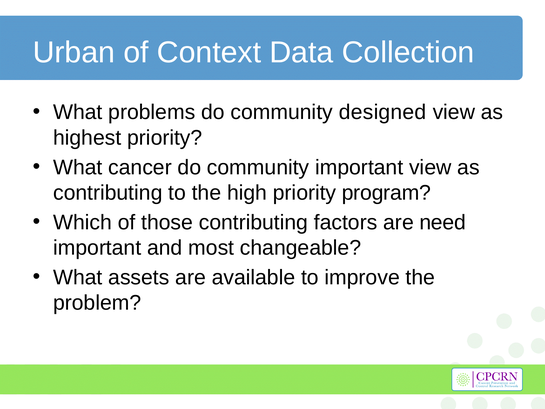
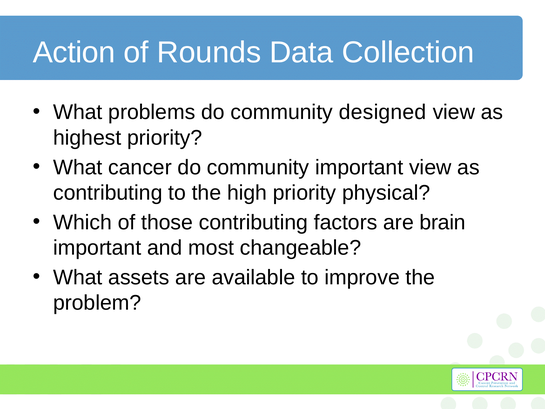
Urban: Urban -> Action
Context: Context -> Rounds
program: program -> physical
need: need -> brain
